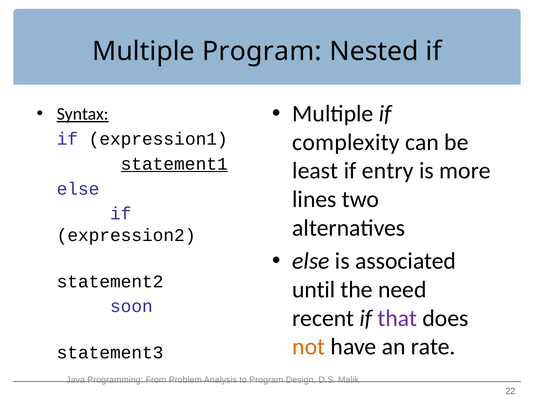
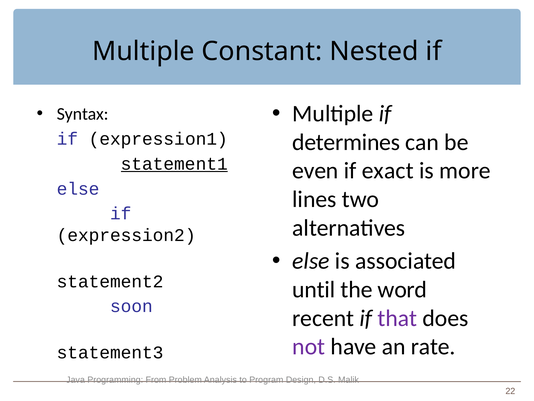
Multiple Program: Program -> Constant
Syntax underline: present -> none
complexity: complexity -> determines
least: least -> even
entry: entry -> exact
need: need -> word
not colour: orange -> purple
